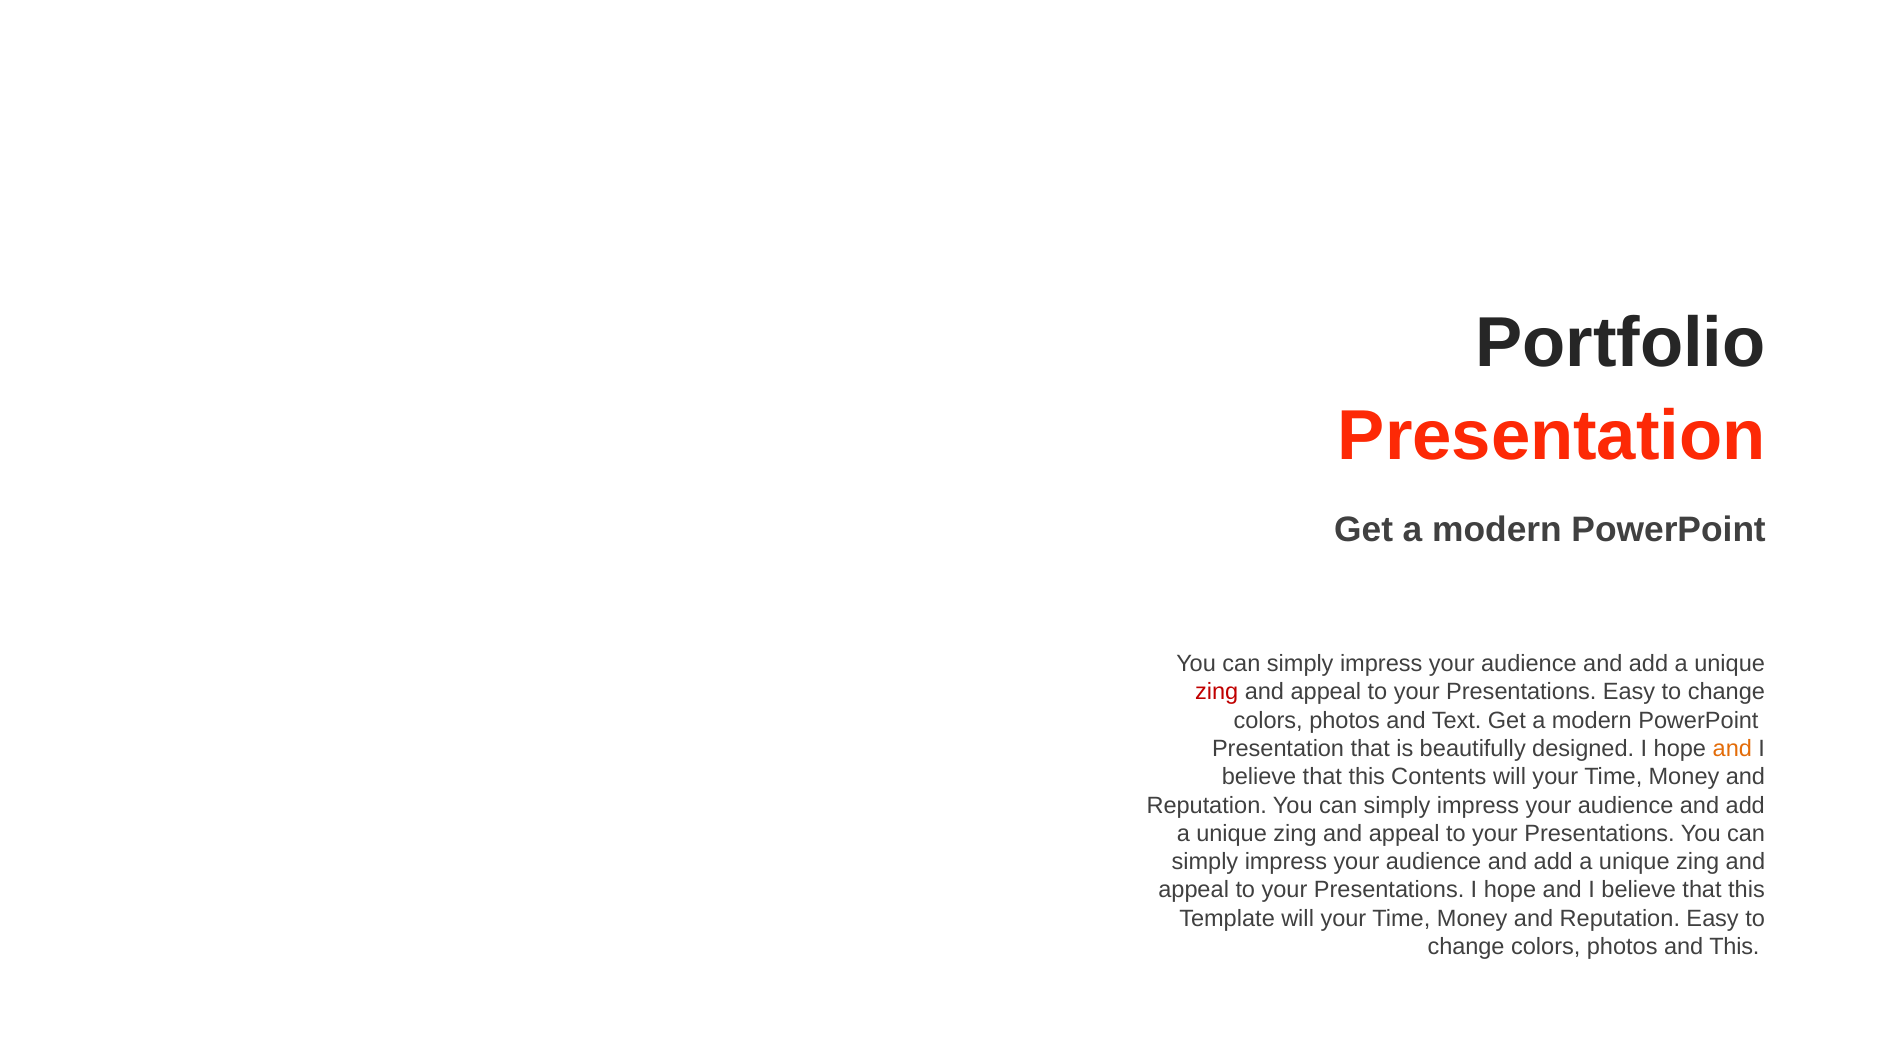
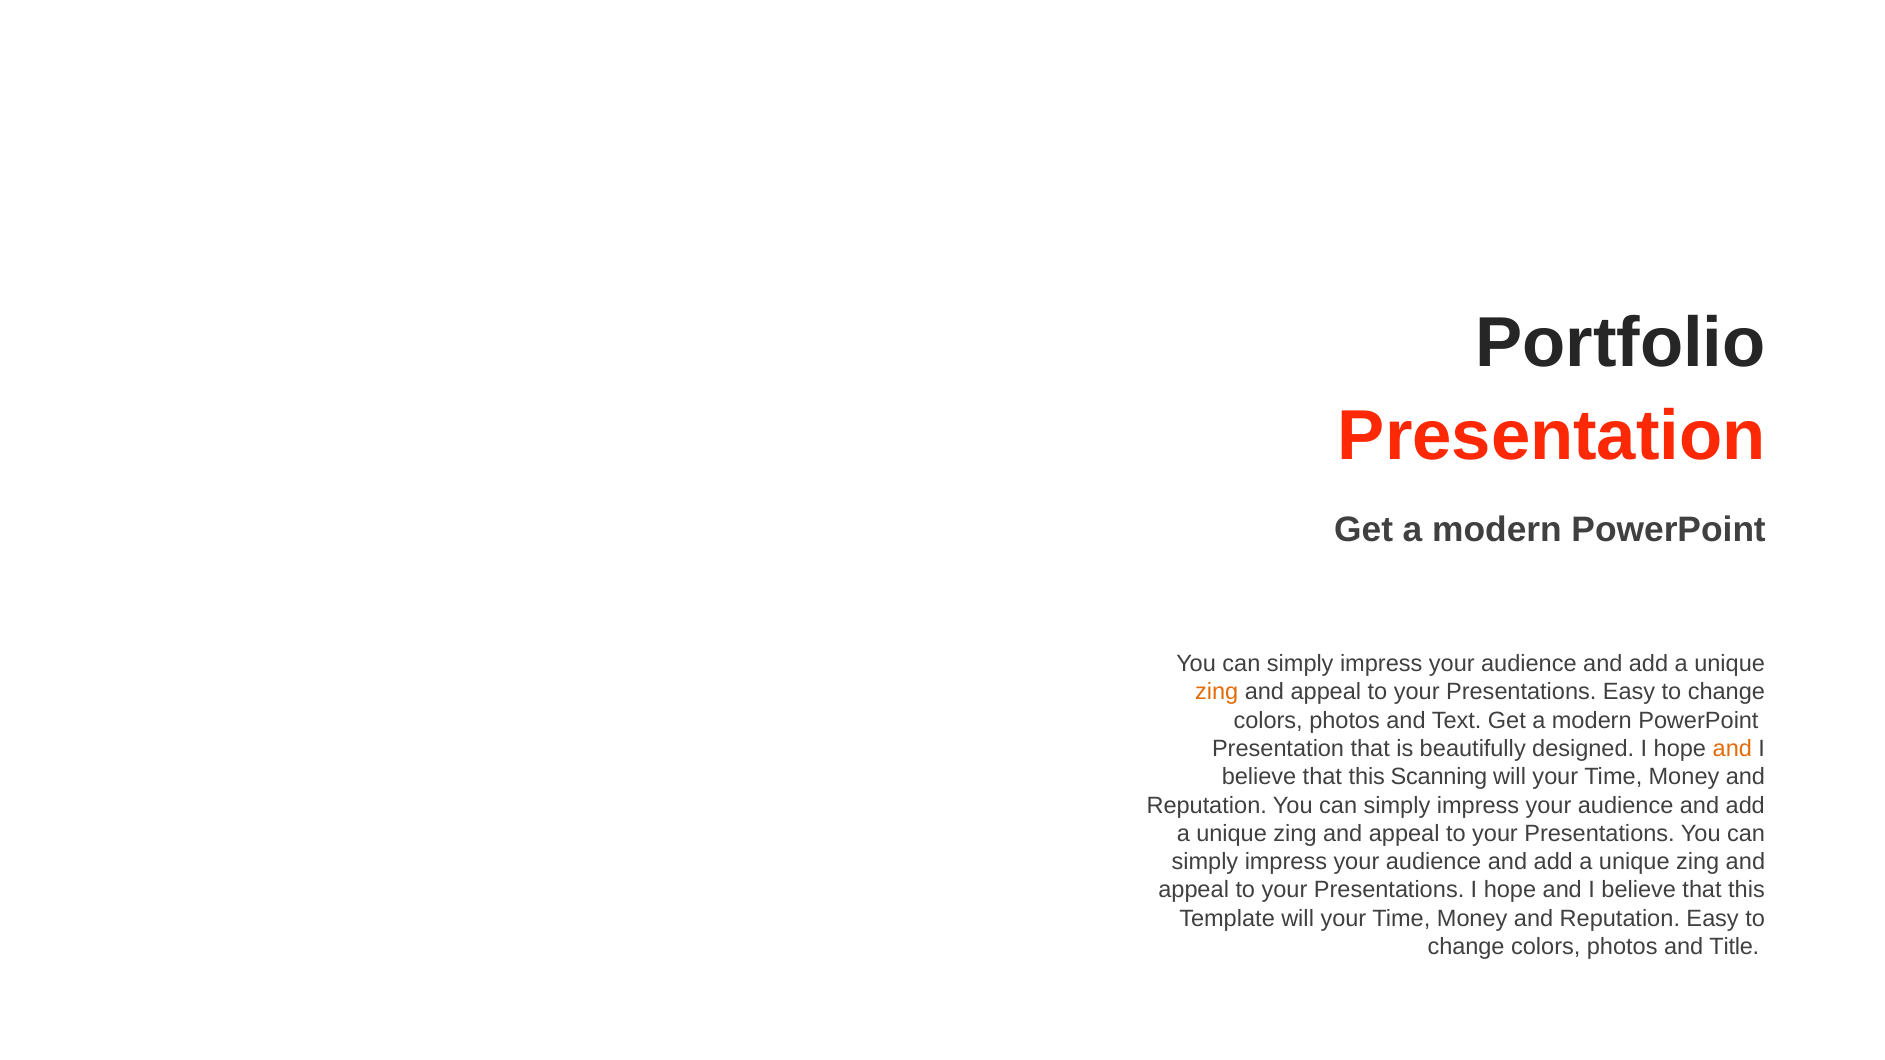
zing at (1217, 692) colour: red -> orange
Contents: Contents -> Scanning
and This: This -> Title
